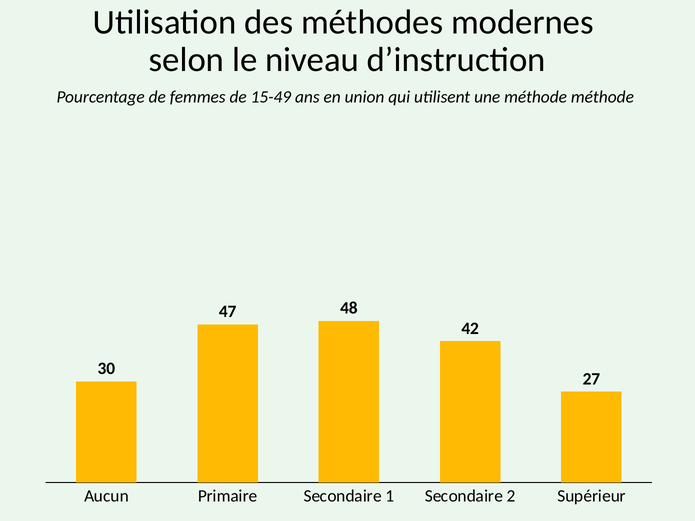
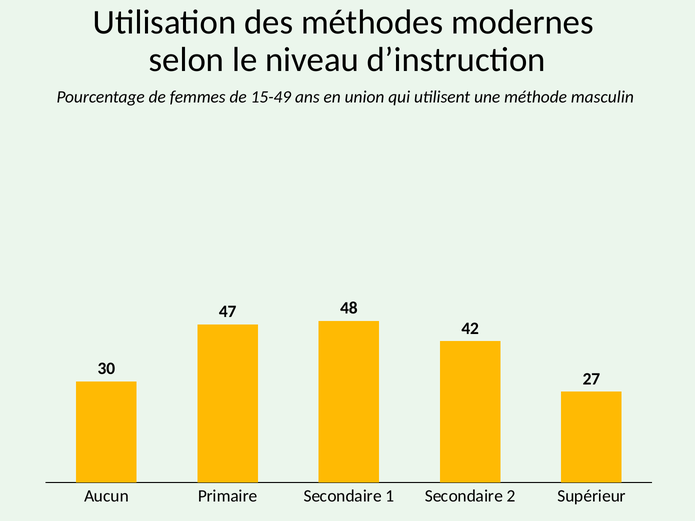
méthode méthode: méthode -> masculin
